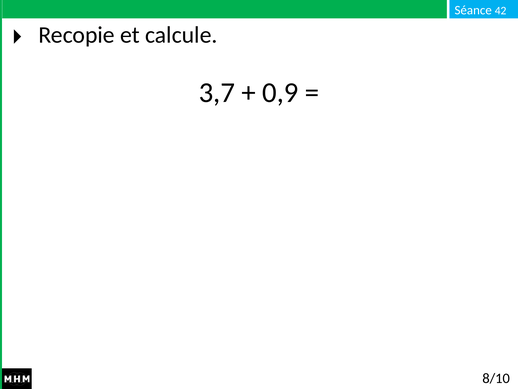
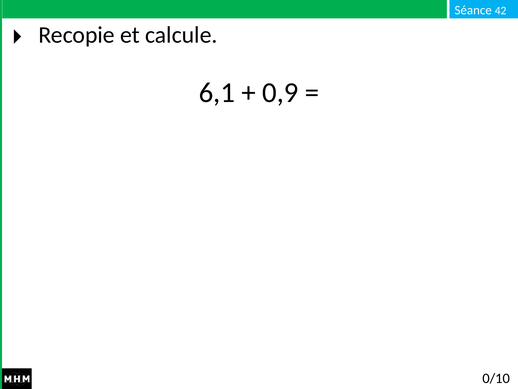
3,7: 3,7 -> 6,1
8/10: 8/10 -> 0/10
